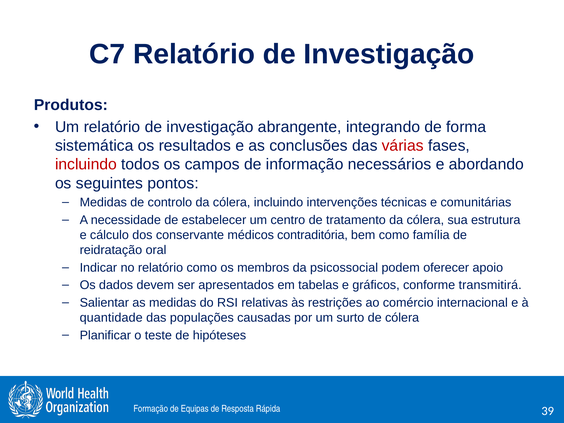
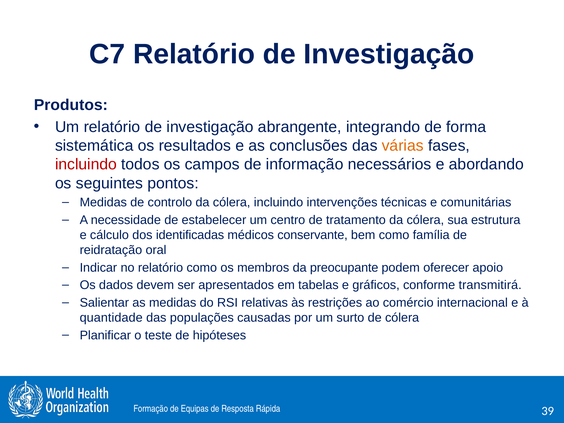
várias colour: red -> orange
conservante: conservante -> identificadas
contraditória: contraditória -> conservante
psicossocial: psicossocial -> preocupante
